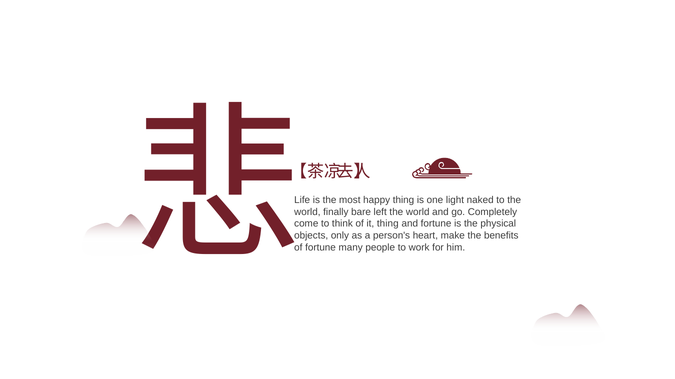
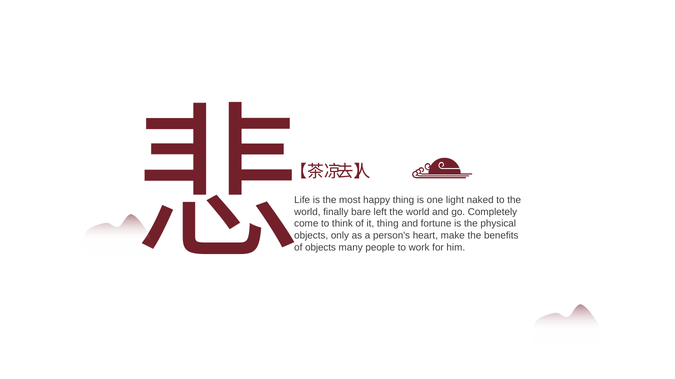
fortune at (320, 248): fortune -> objects
